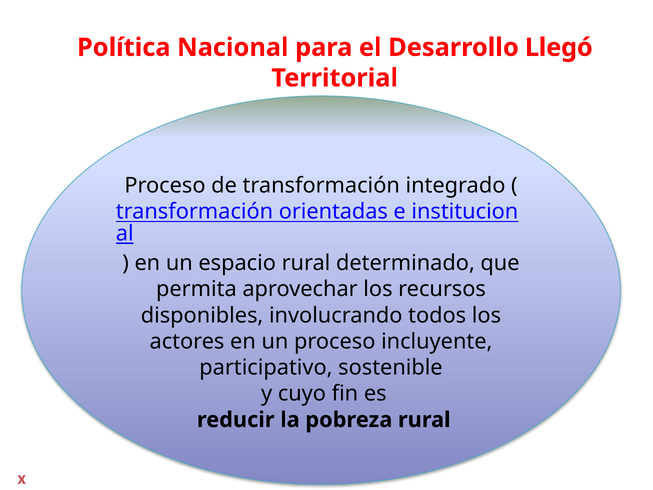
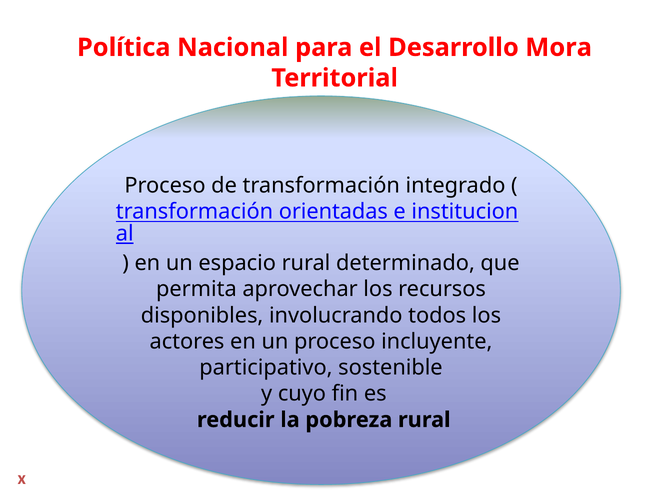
Llegó: Llegó -> Mora
